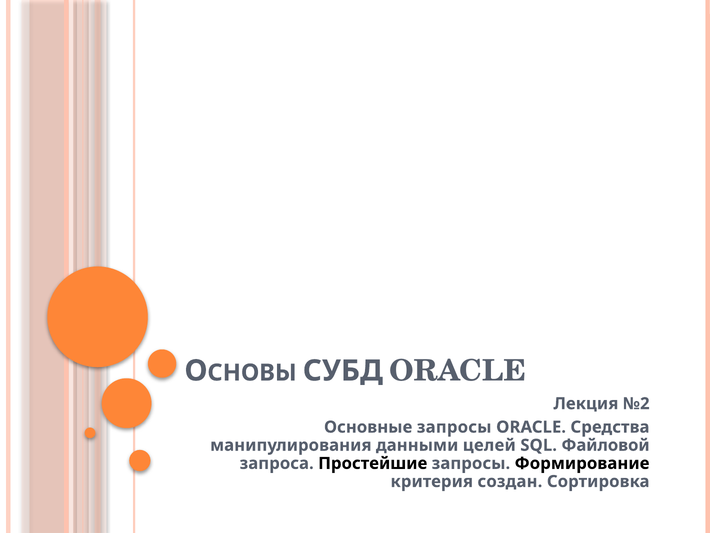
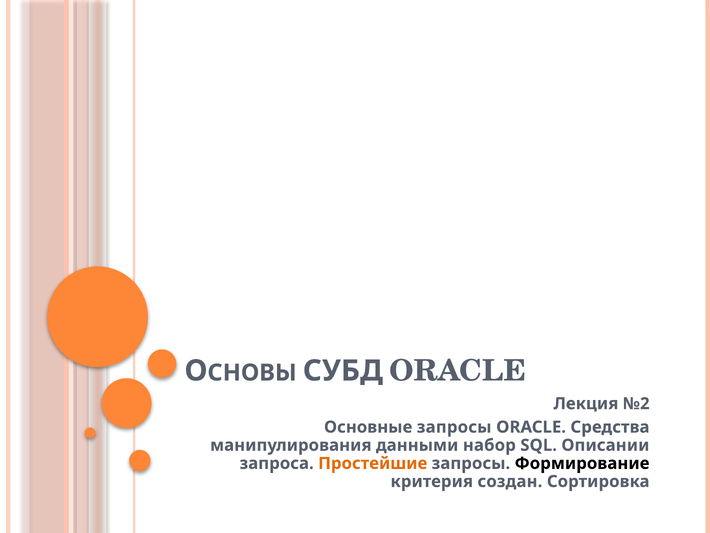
целей: целей -> набор
Файловой: Файловой -> Описании
Простейшие colour: black -> orange
